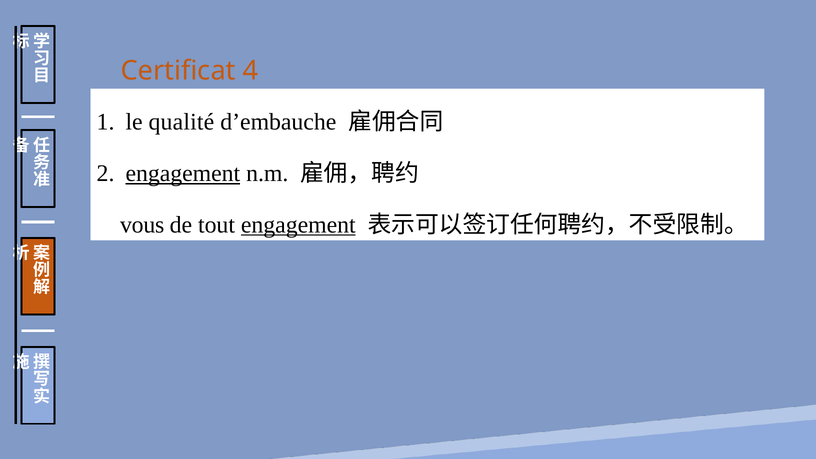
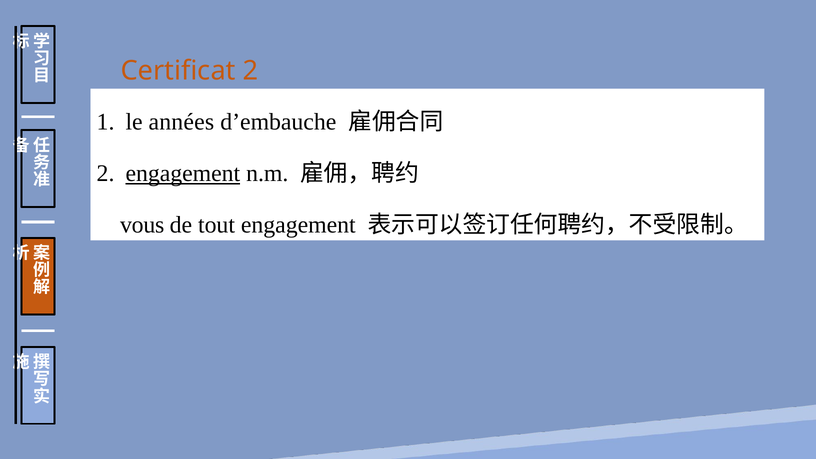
Certificat 4: 4 -> 2
qualité: qualité -> années
engagement at (298, 225) underline: present -> none
